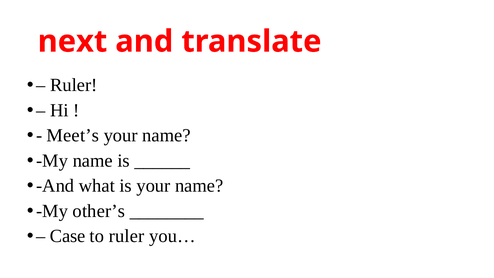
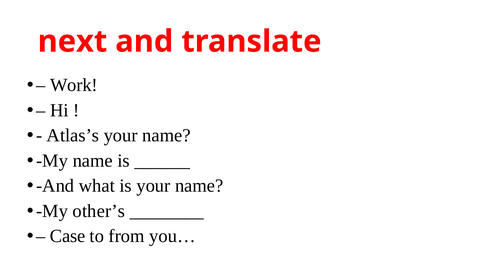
Ruler at (74, 85): Ruler -> Work
Meet’s: Meet’s -> Atlas’s
to ruler: ruler -> from
